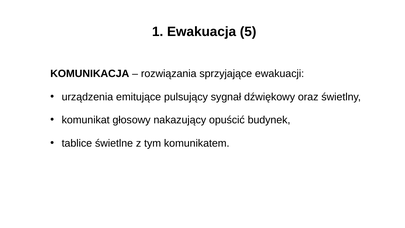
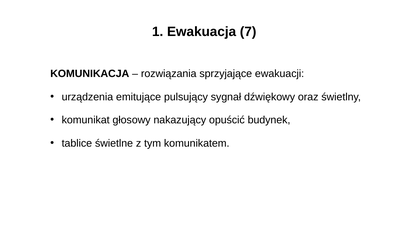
5: 5 -> 7
